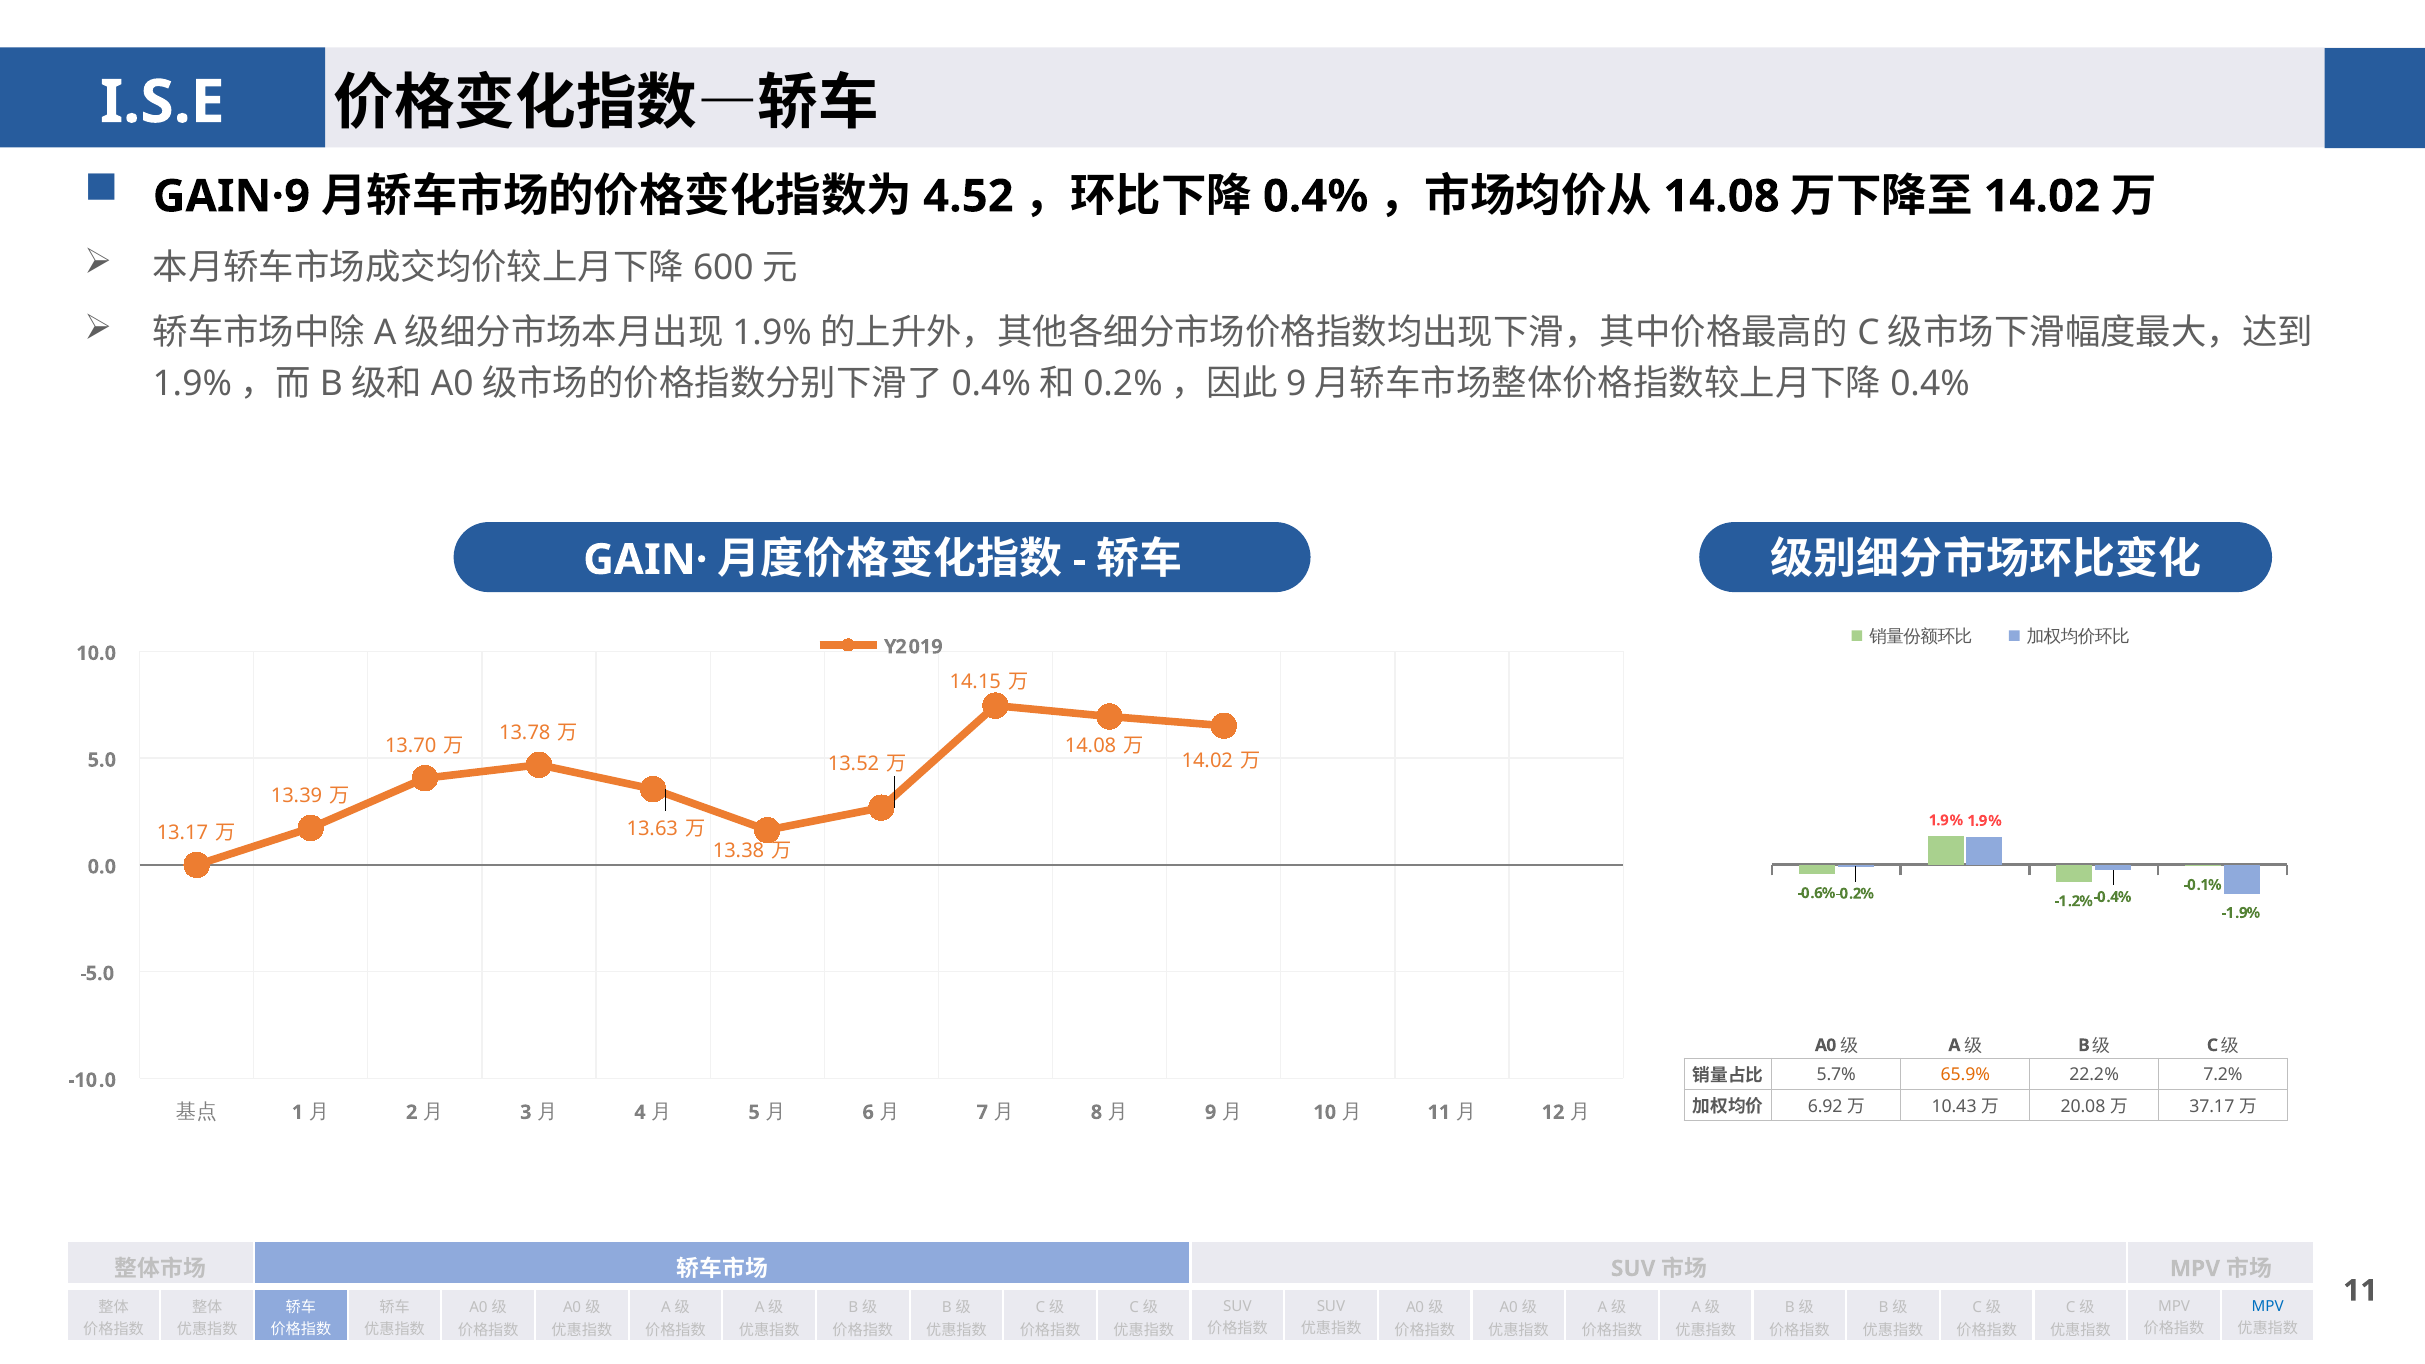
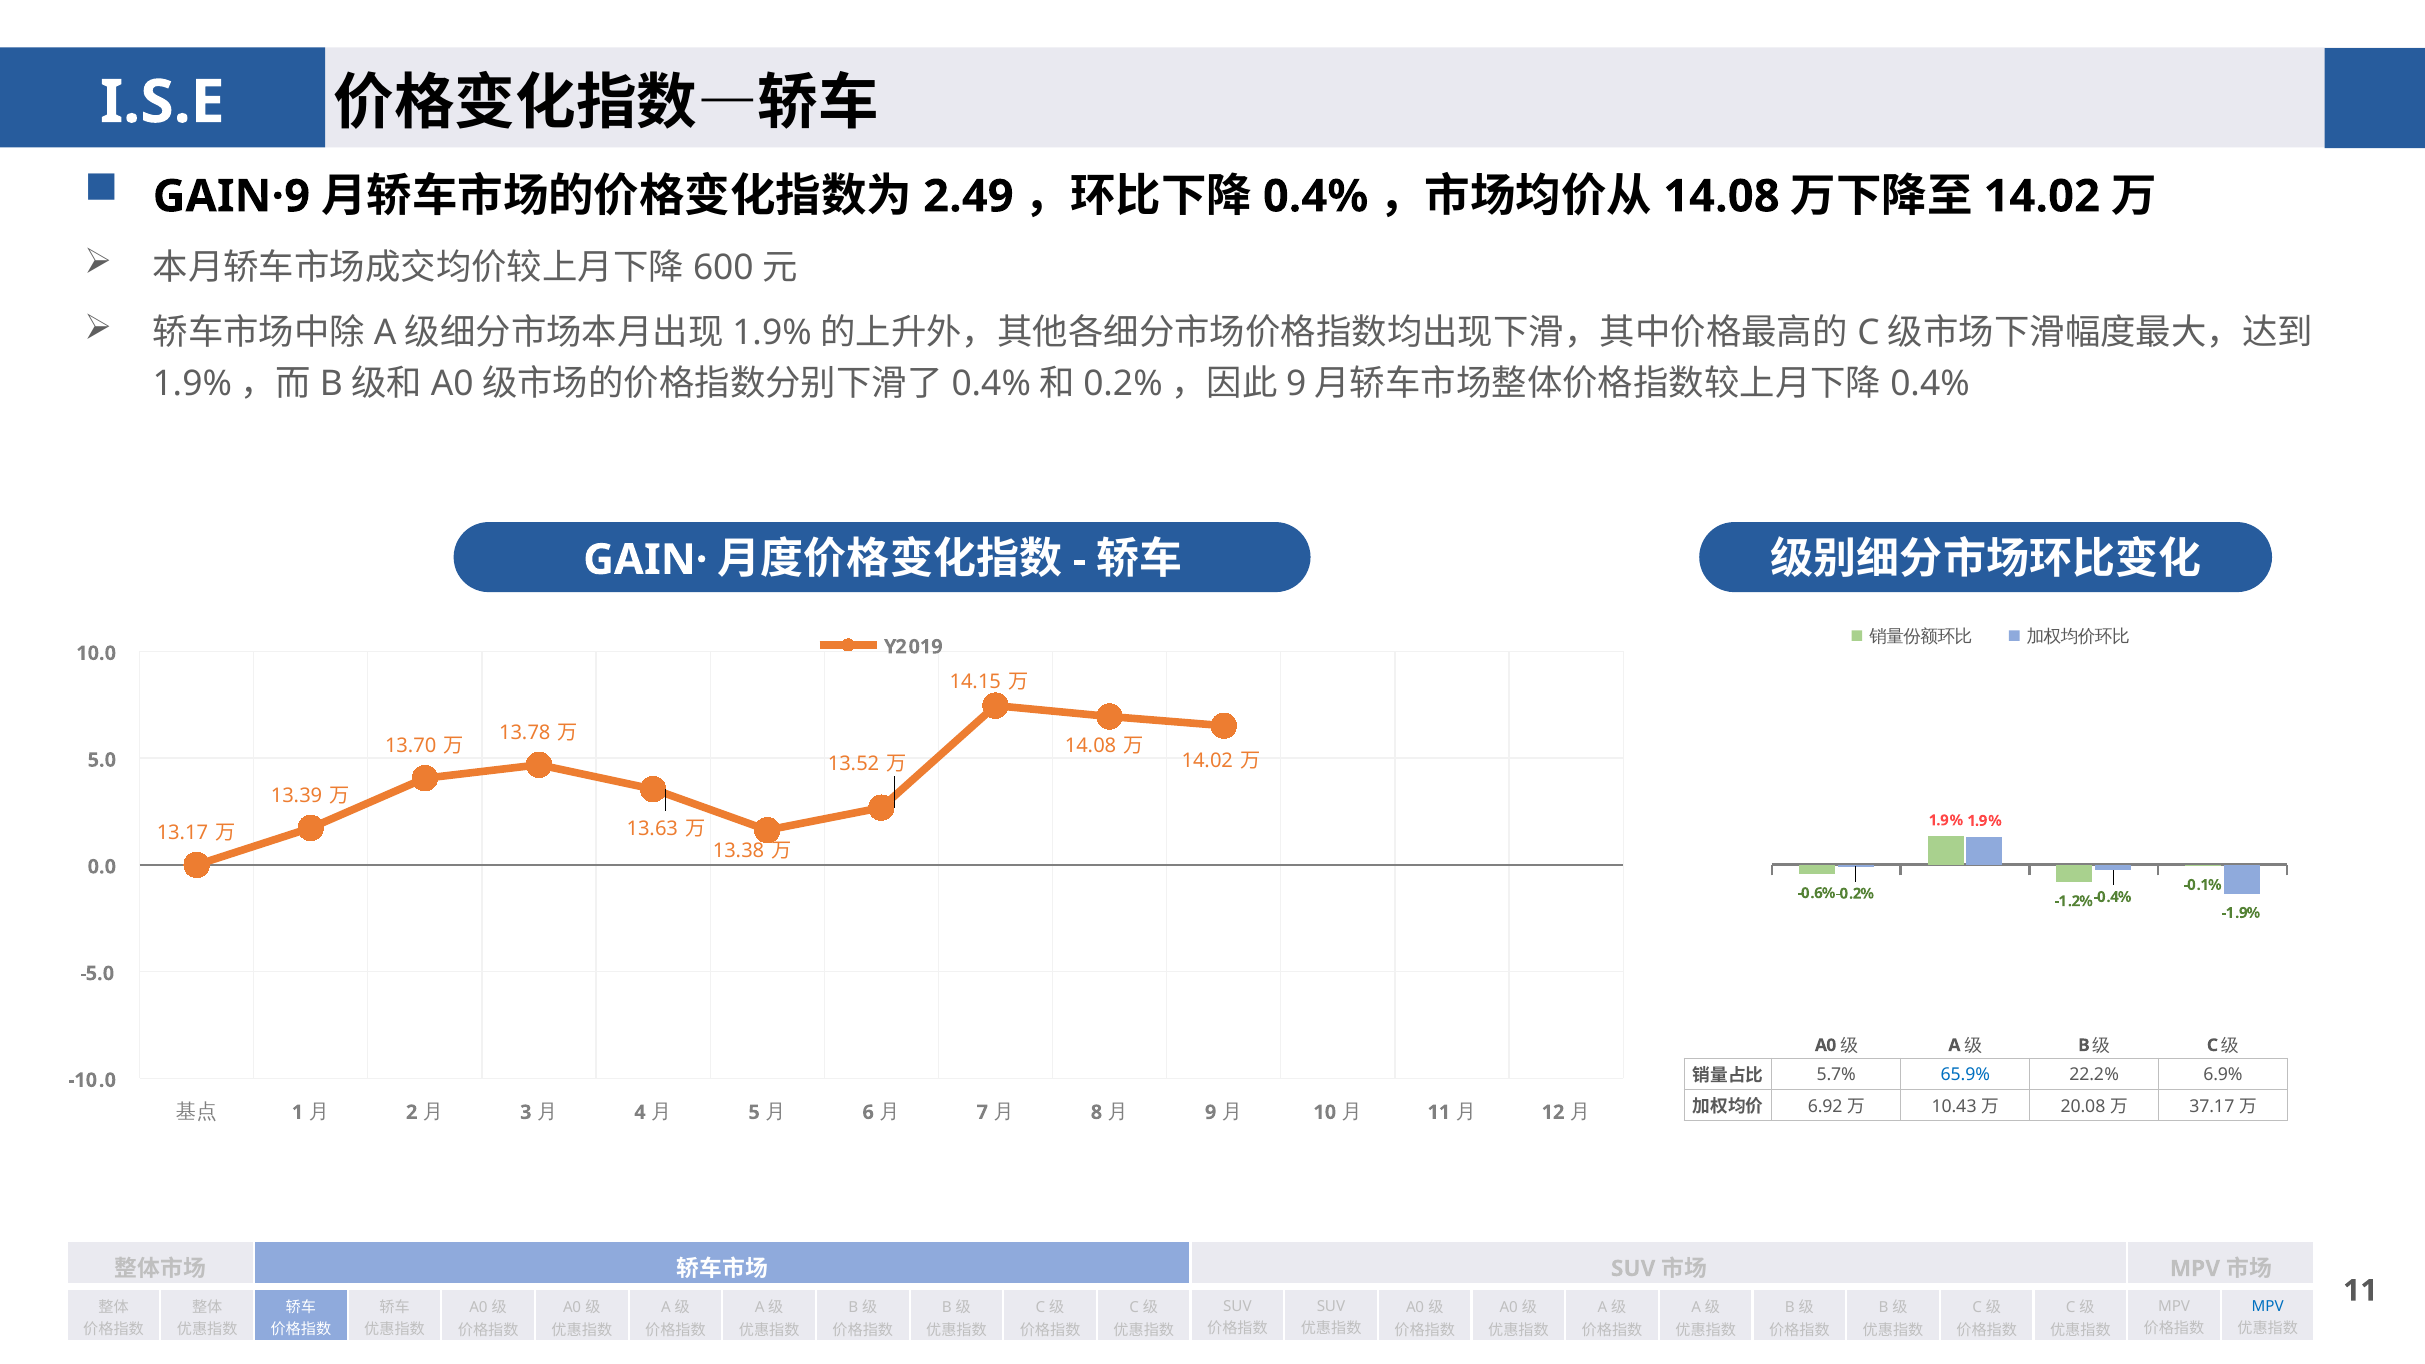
4.52: 4.52 -> 2.49
65.9% colour: orange -> blue
7.2%: 7.2% -> 6.9%
